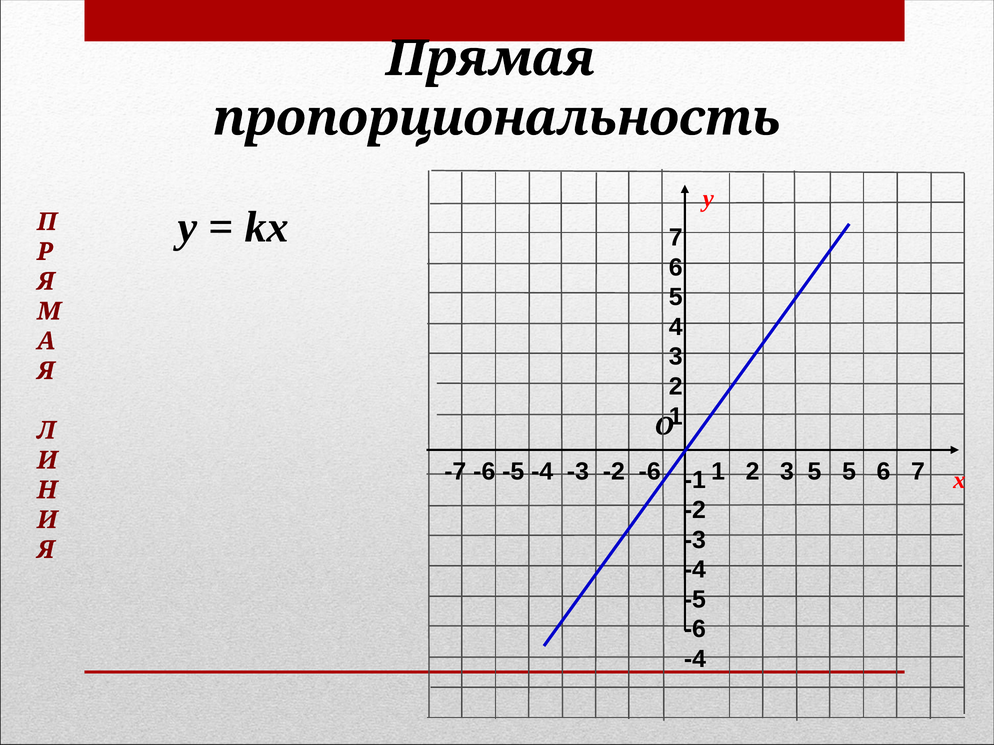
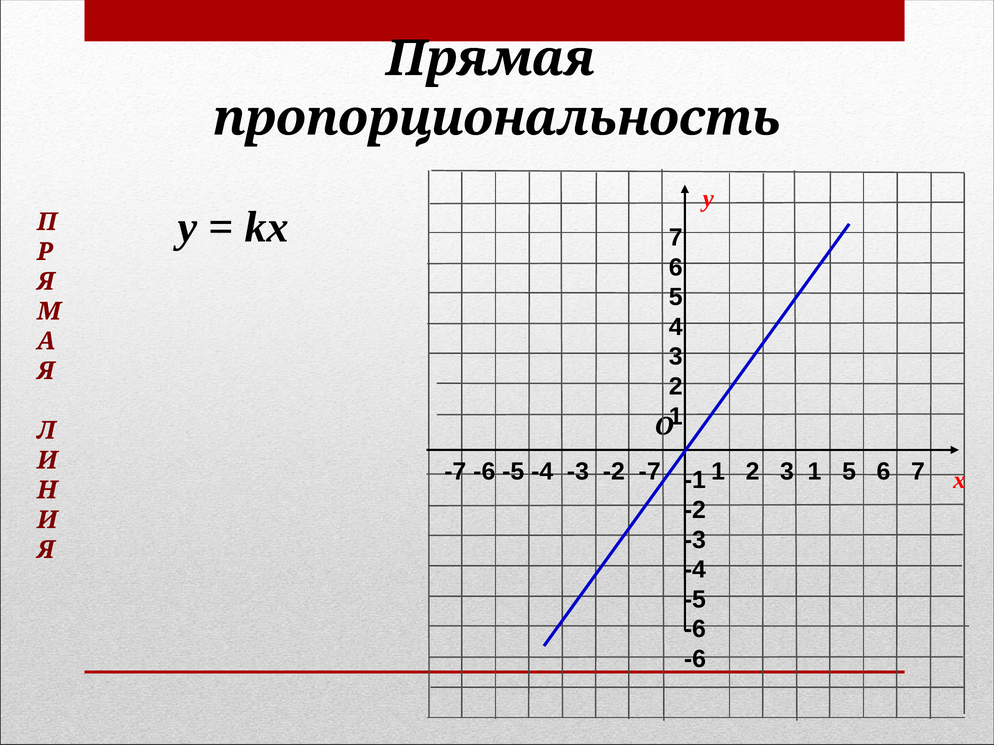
-2 -6: -6 -> -7
3 5: 5 -> 1
-4 at (695, 659): -4 -> -6
